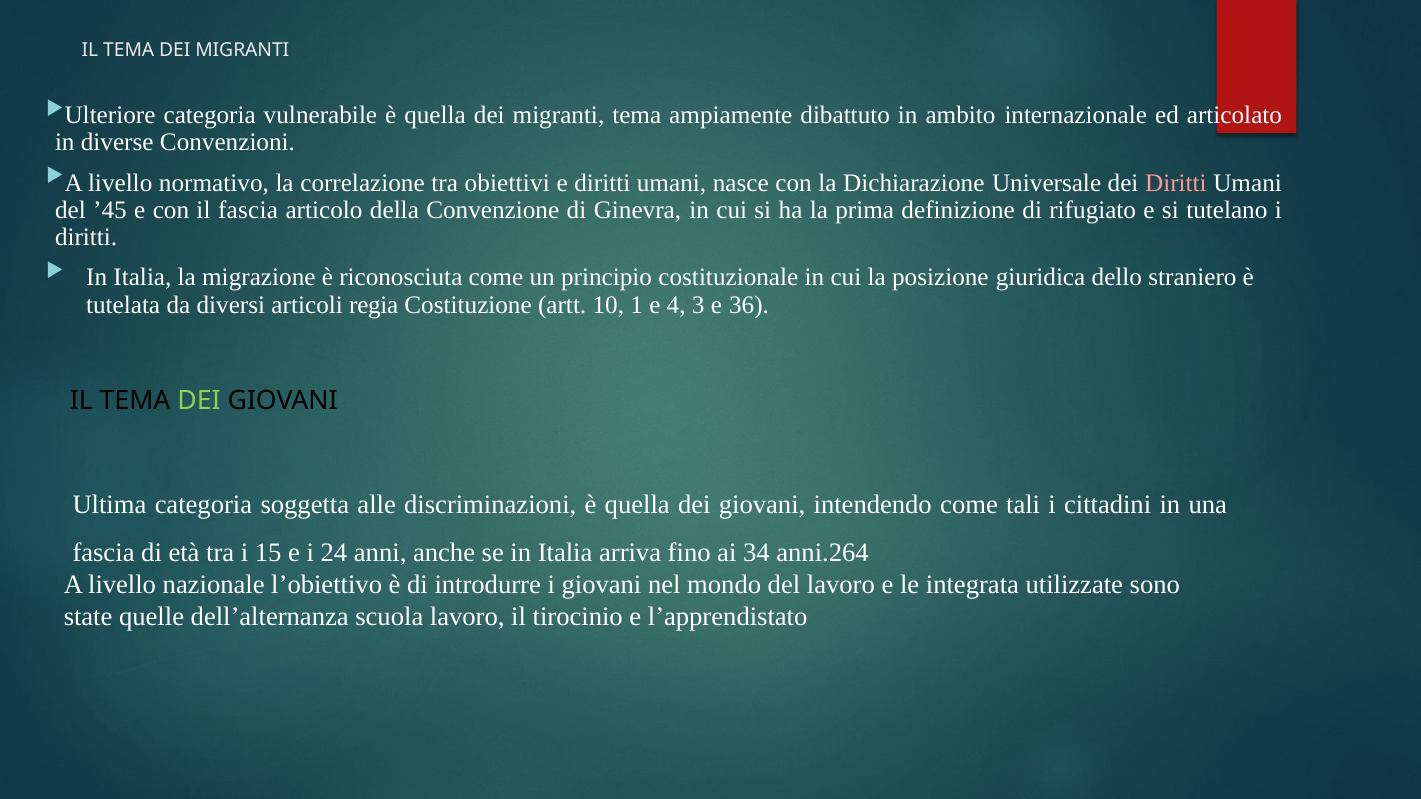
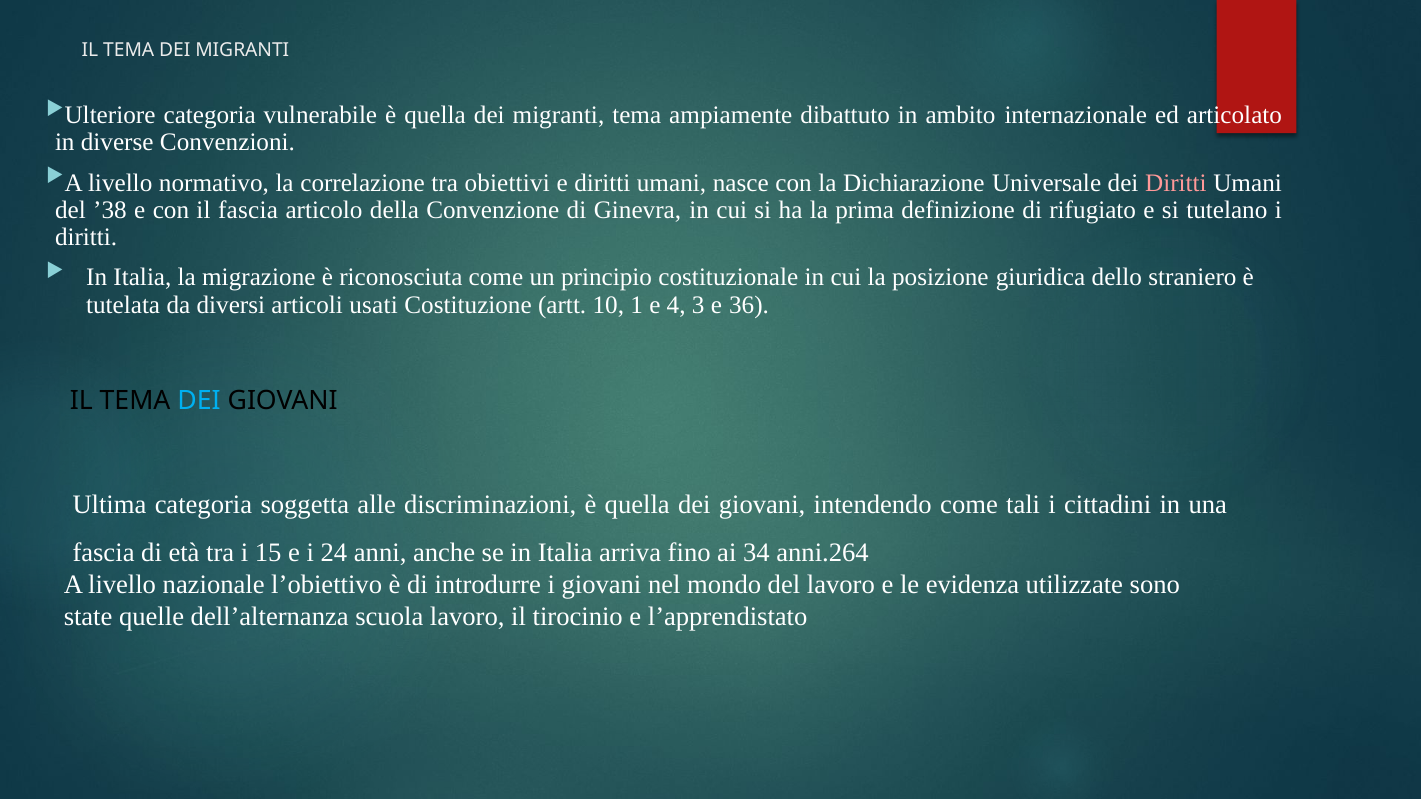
’45: ’45 -> ’38
regia: regia -> usati
DEI at (199, 401) colour: light green -> light blue
integrata: integrata -> evidenza
